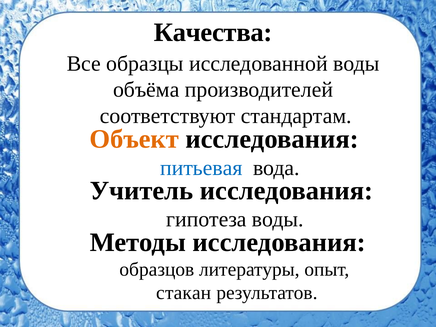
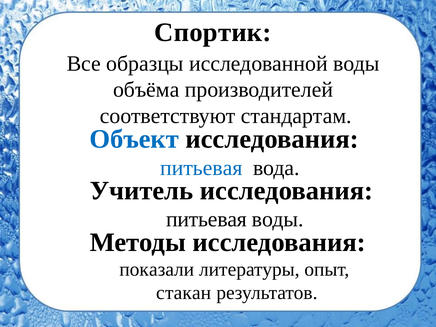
Качества: Качества -> Спортик
Объект colour: orange -> blue
гипотеза at (206, 219): гипотеза -> питьевая
образцов: образцов -> показали
